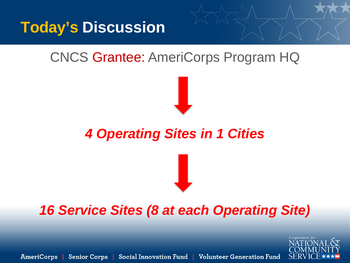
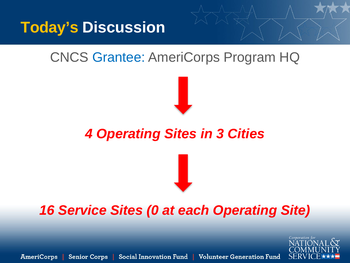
Grantee colour: red -> blue
1: 1 -> 3
8: 8 -> 0
